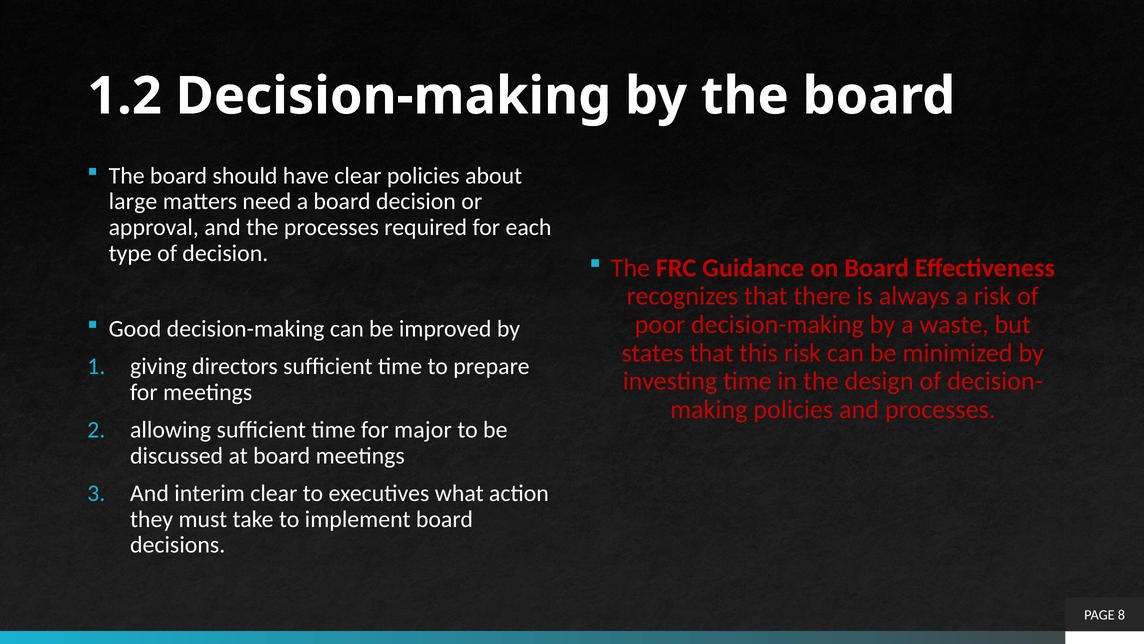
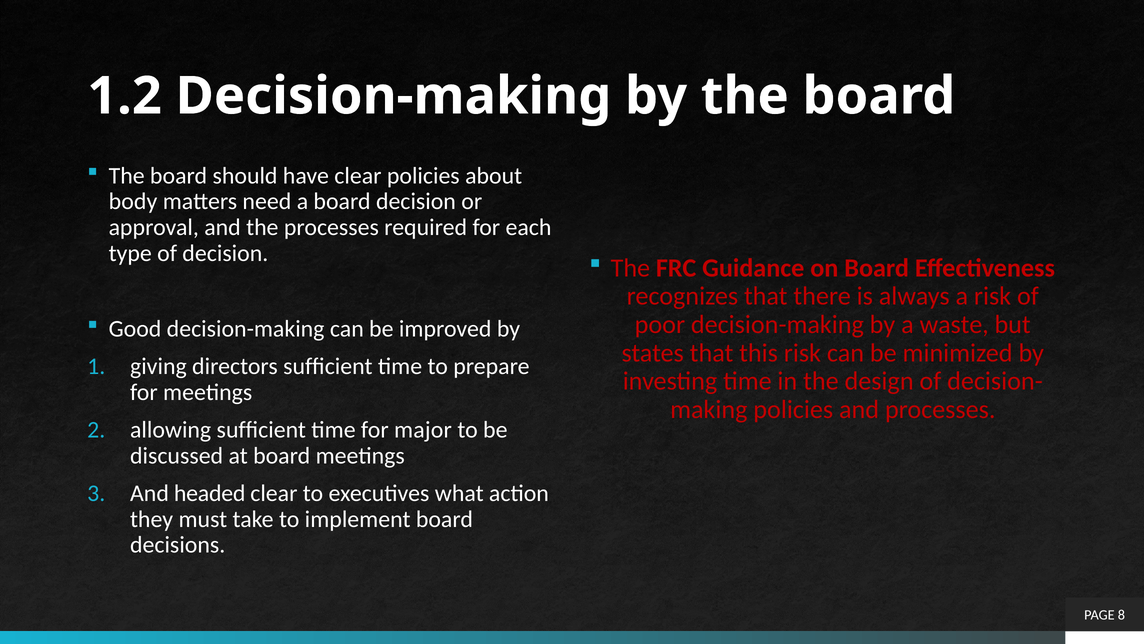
large: large -> body
interim: interim -> headed
